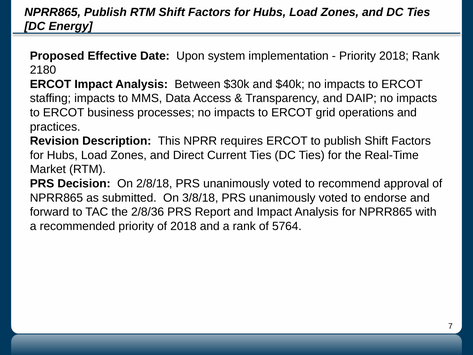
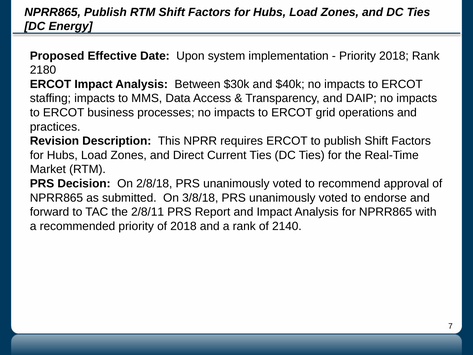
2/8/36: 2/8/36 -> 2/8/11
5764: 5764 -> 2140
